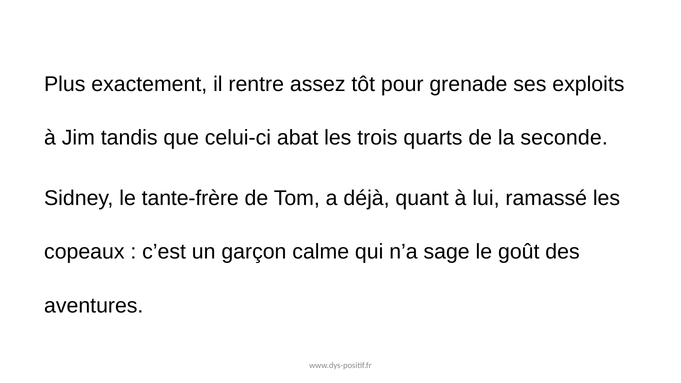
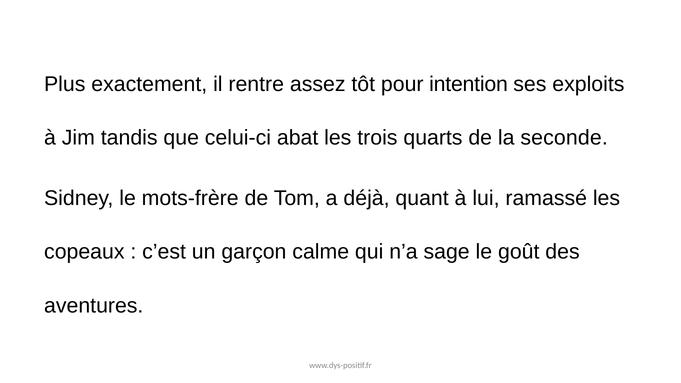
grenade: grenade -> intention
tante-frère: tante-frère -> mots-frère
